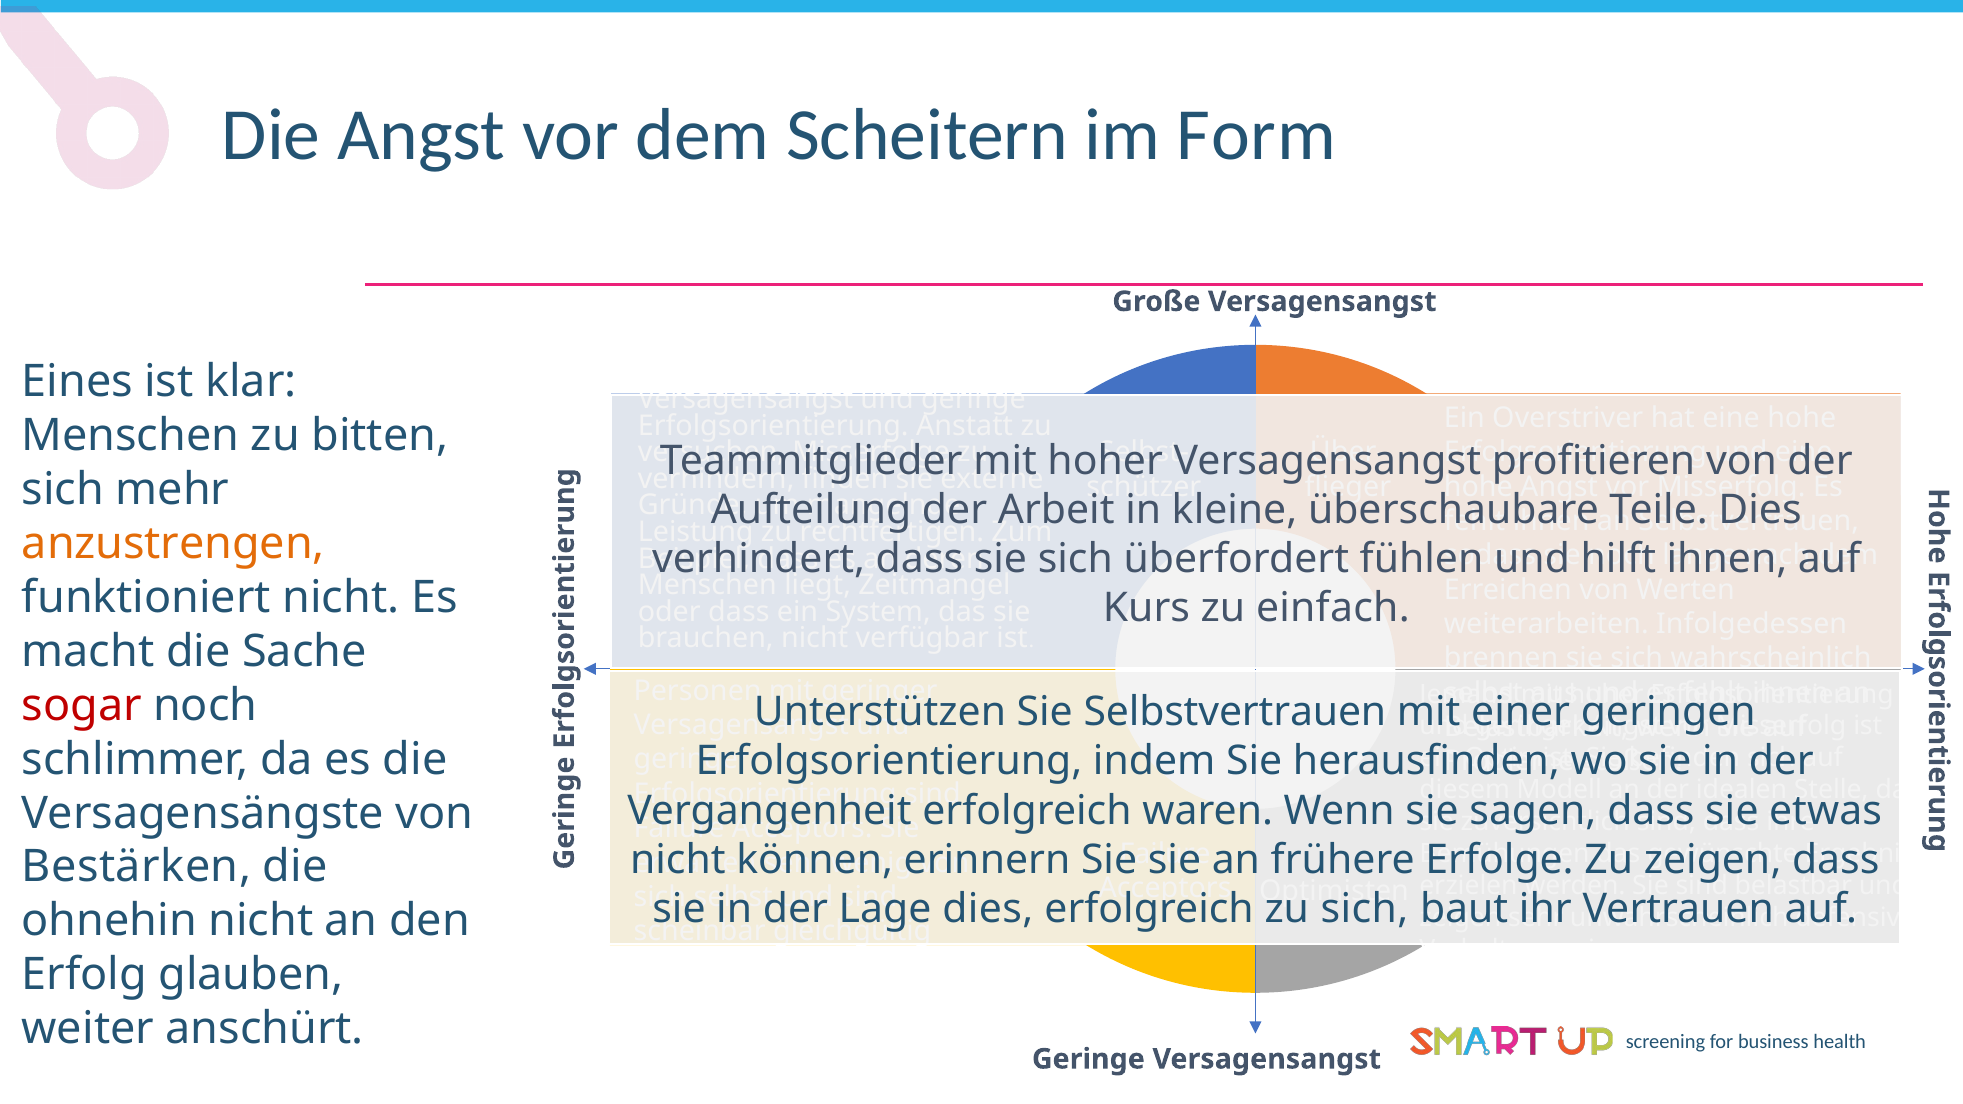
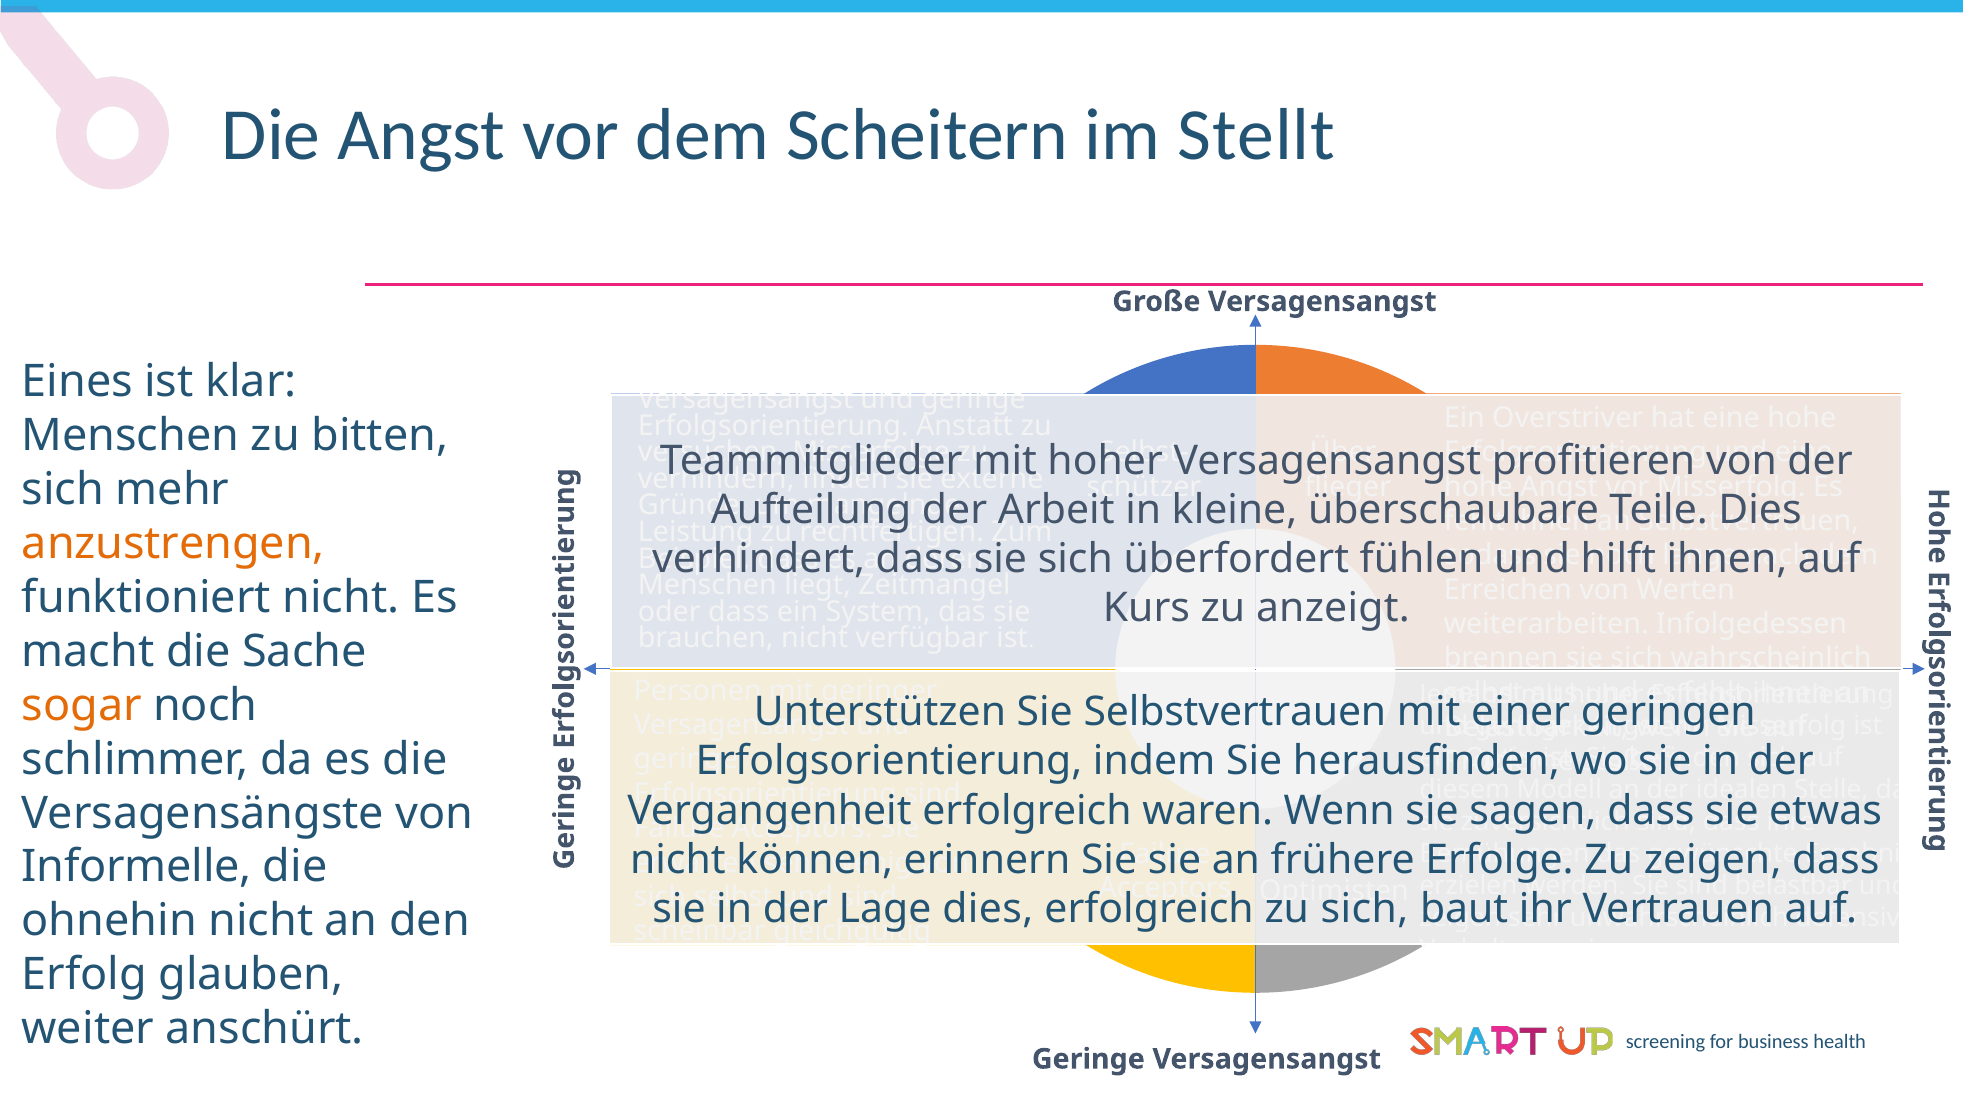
Form: Form -> Stellt
einfach: einfach -> anzeigt
sogar colour: red -> orange
Bestärken: Bestärken -> Informelle
